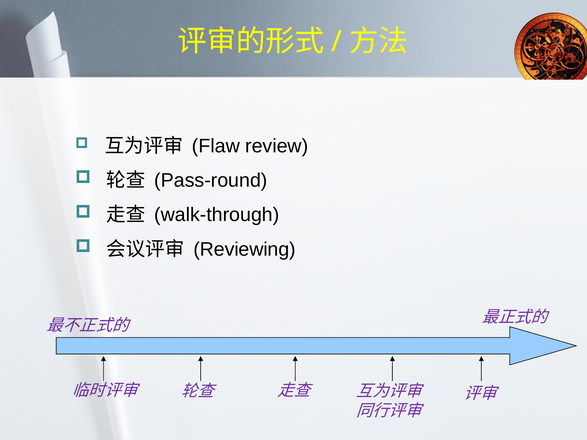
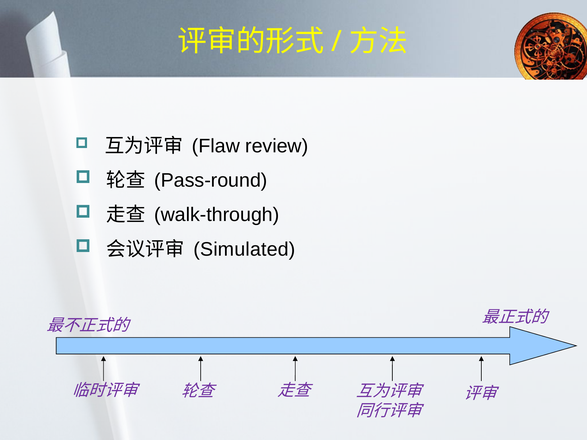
Reviewing: Reviewing -> Simulated
